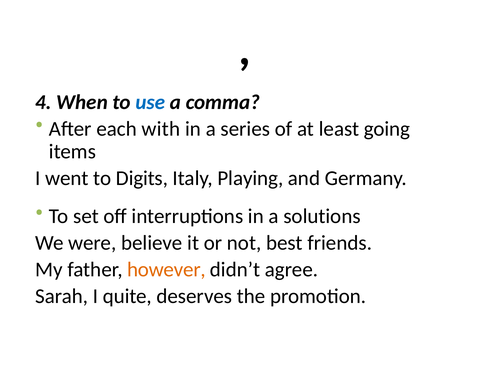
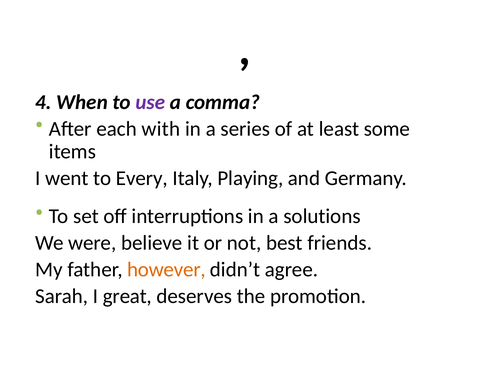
use colour: blue -> purple
going: going -> some
Digits: Digits -> Every
quite: quite -> great
